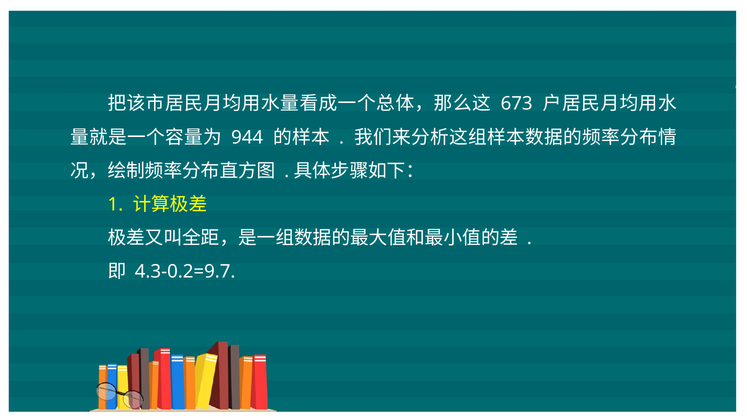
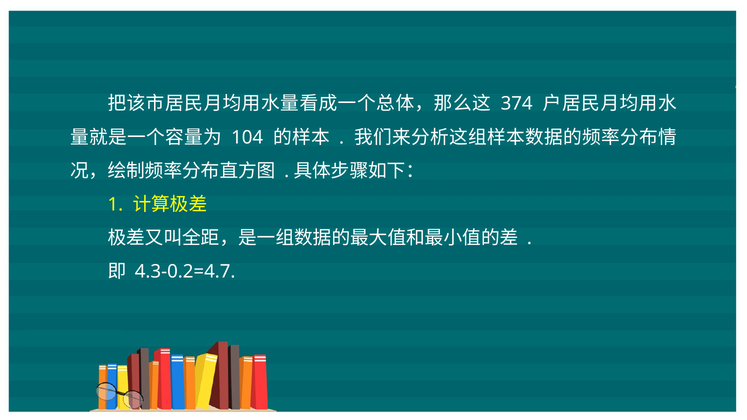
673: 673 -> 374
944: 944 -> 104
4.3-0.2=9.7: 4.3-0.2=9.7 -> 4.3-0.2=4.7
